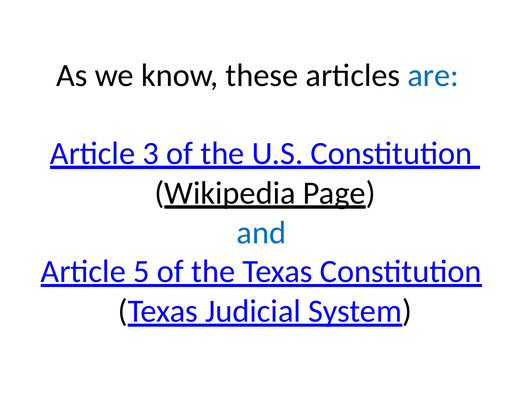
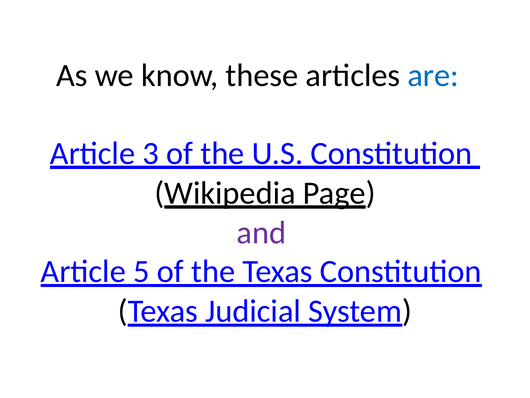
and colour: blue -> purple
